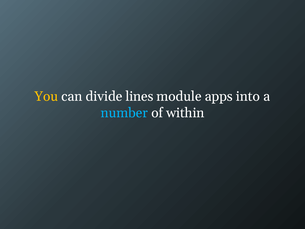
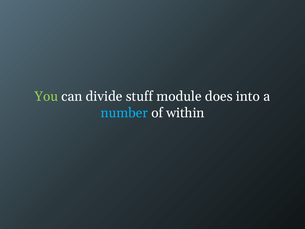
You colour: yellow -> light green
lines: lines -> stuff
apps: apps -> does
